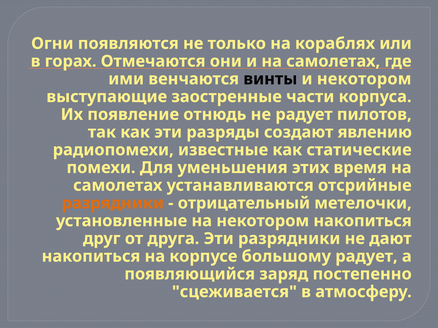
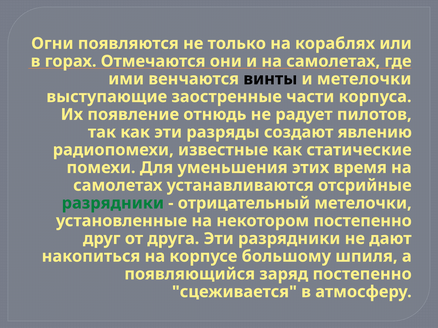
и некотором: некотором -> метелочки
разрядники at (113, 203) colour: orange -> green
некотором накопиться: накопиться -> постепенно
большому радует: радует -> шпиля
